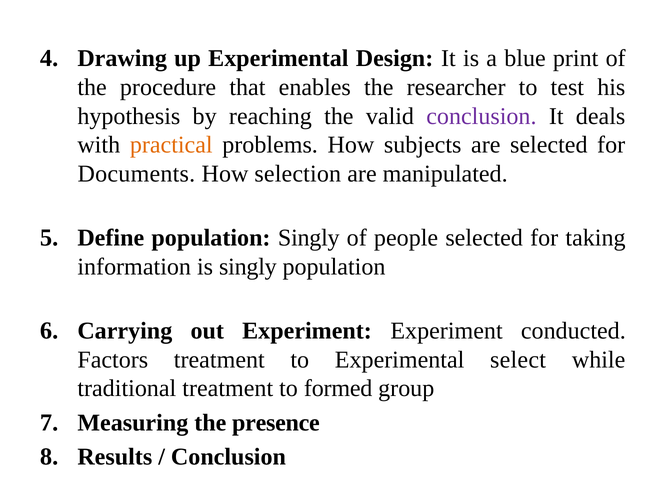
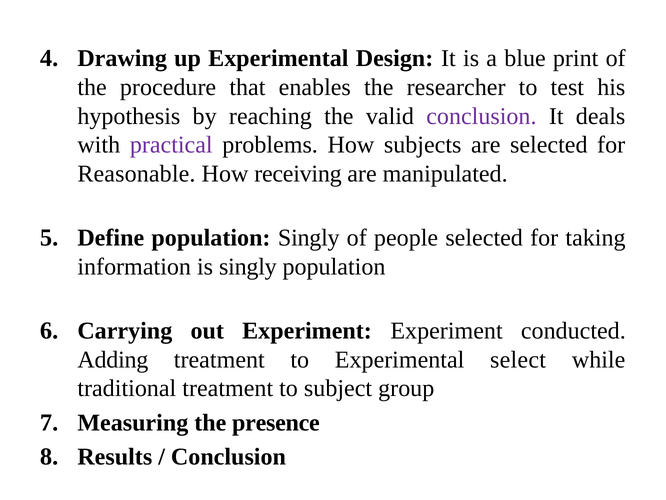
practical colour: orange -> purple
Documents: Documents -> Reasonable
selection: selection -> receiving
Factors: Factors -> Adding
formed: formed -> subject
